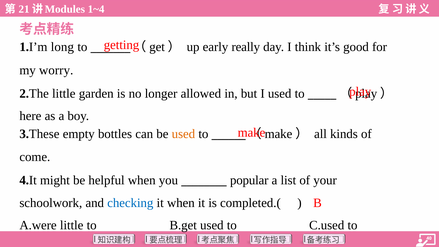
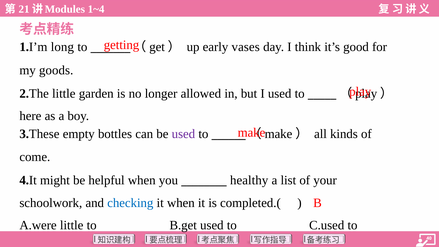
really: really -> vases
worry: worry -> goods
used at (183, 134) colour: orange -> purple
popular: popular -> healthy
